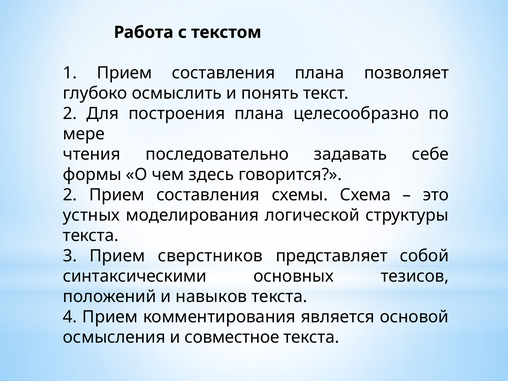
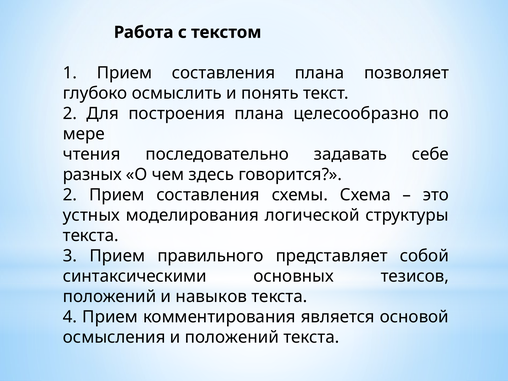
формы: формы -> разных
сверстников: сверстников -> правильного
и совместное: совместное -> положений
